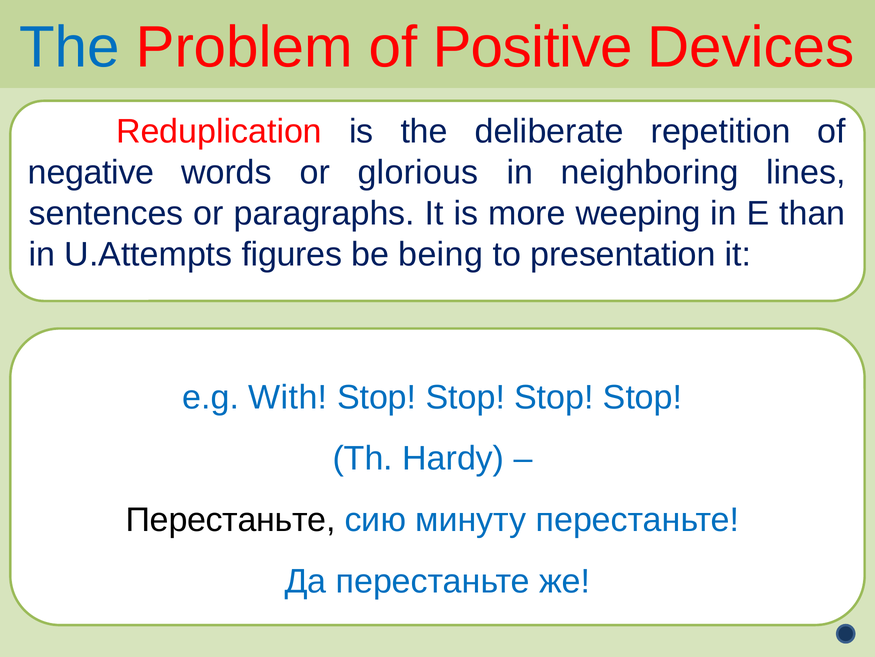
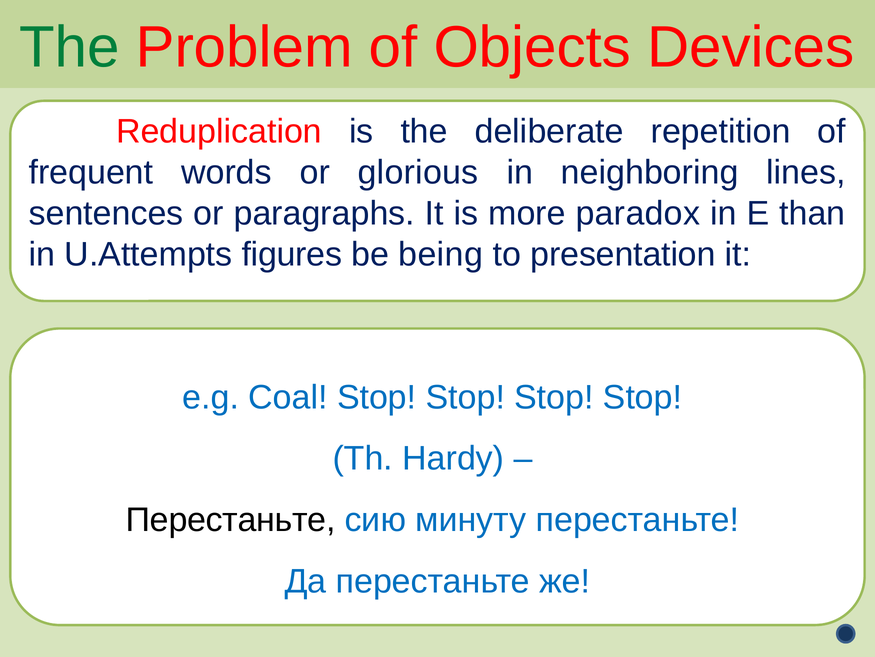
The at (69, 47) colour: blue -> green
Positive: Positive -> Objects
negative: negative -> frequent
weeping: weeping -> paradox
With: With -> Coal
